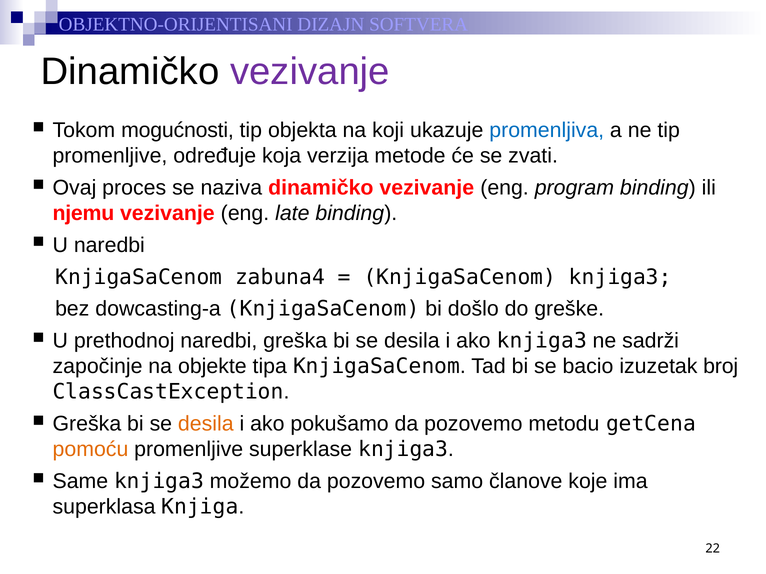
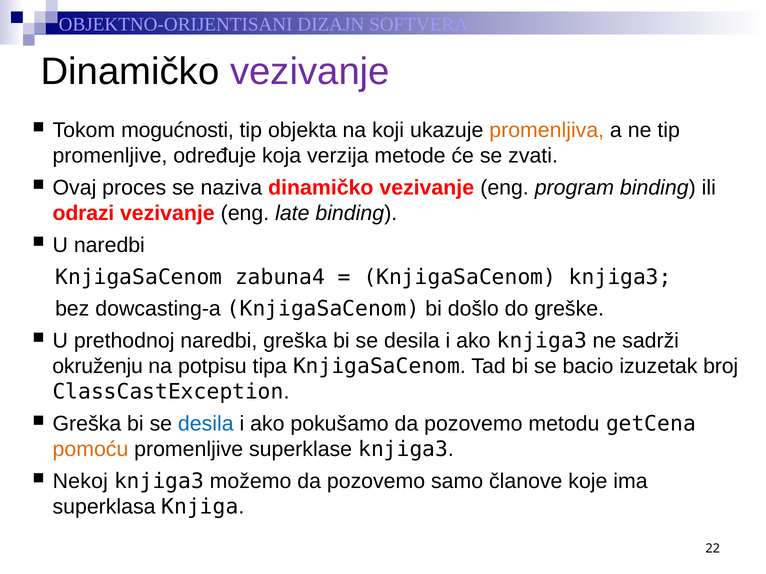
promenljiva colour: blue -> orange
njemu: njemu -> odrazi
započinje: započinje -> okruženju
objekte: objekte -> potpisu
desila at (206, 424) colour: orange -> blue
Same: Same -> Nekoj
